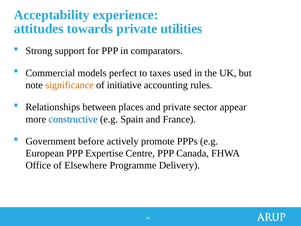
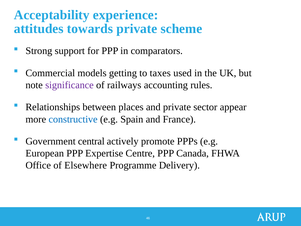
utilities: utilities -> scheme
perfect: perfect -> getting
significance colour: orange -> purple
initiative: initiative -> railways
before: before -> central
